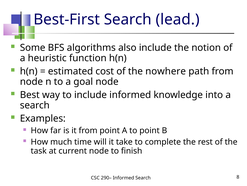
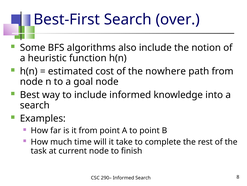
lead: lead -> over
